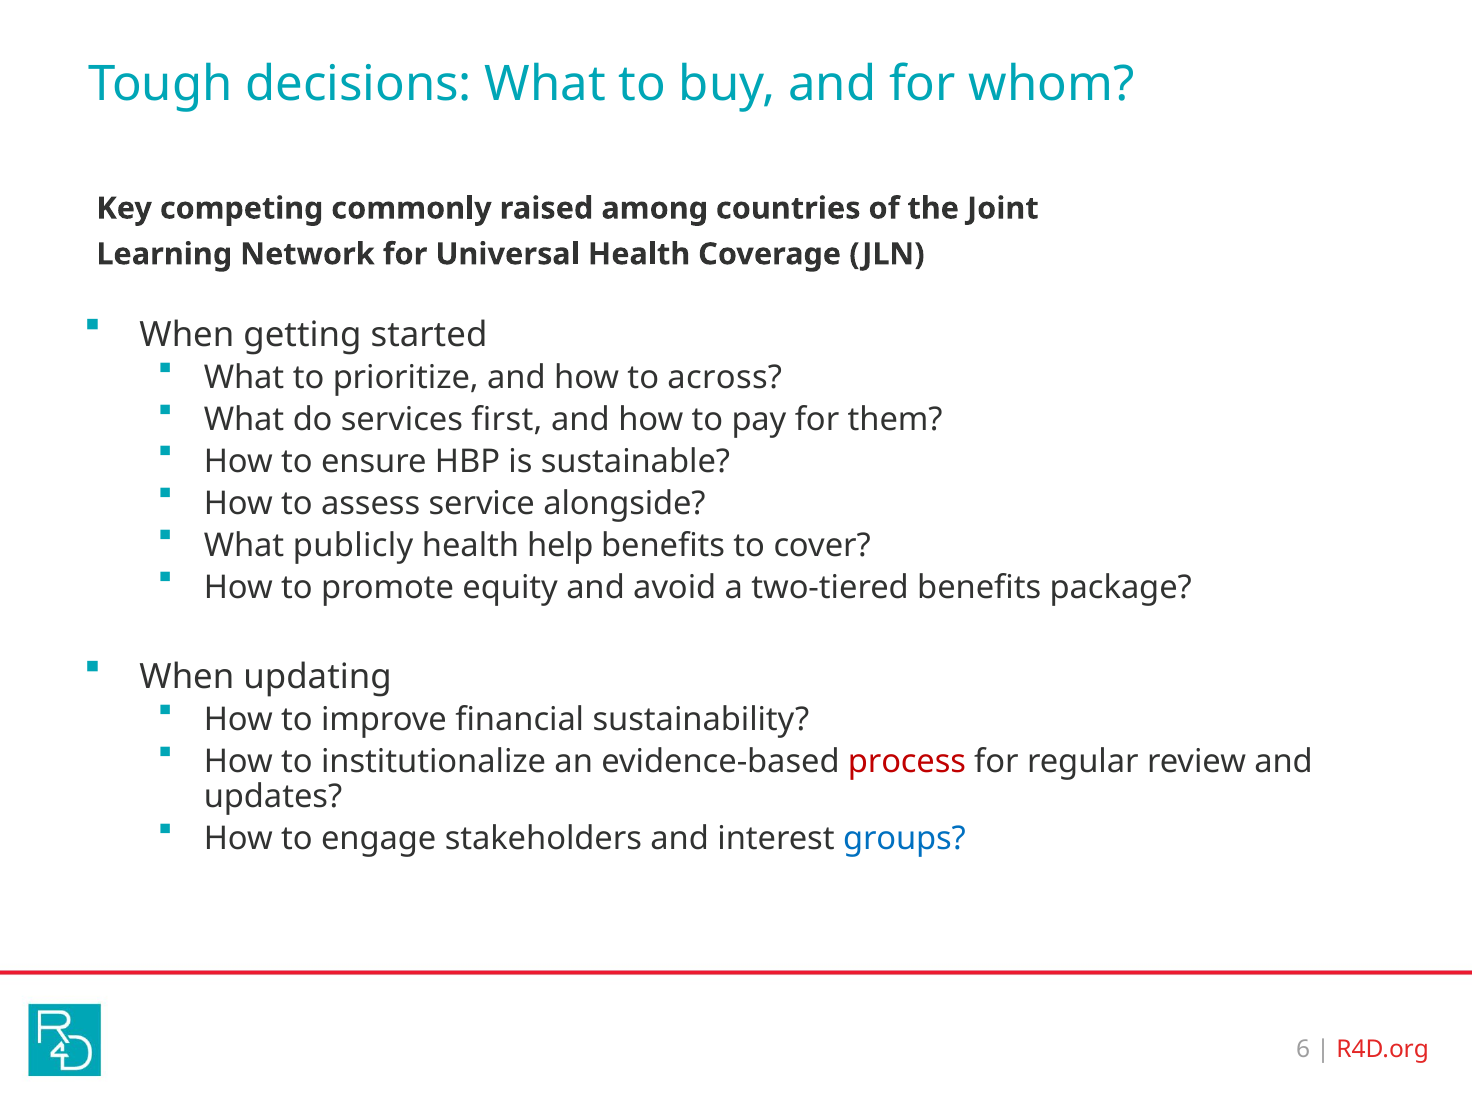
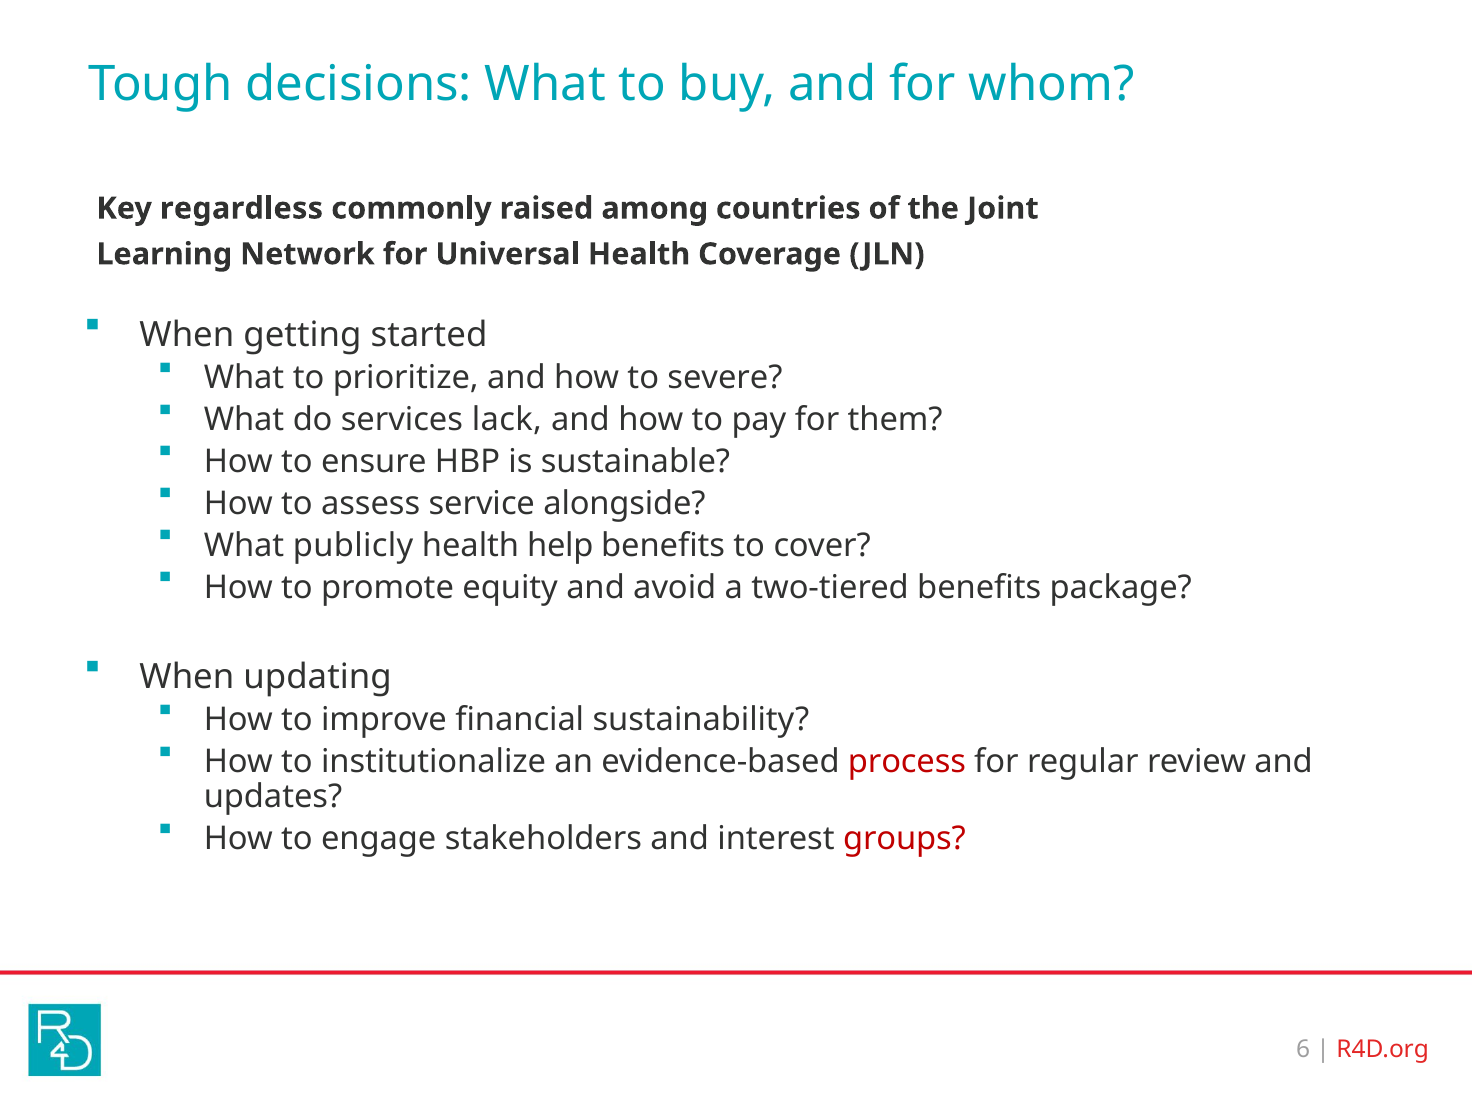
competing: competing -> regardless
across: across -> severe
first: first -> lack
groups colour: blue -> red
